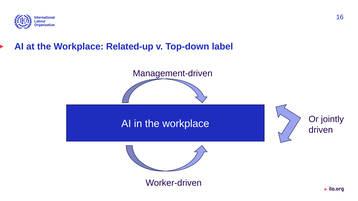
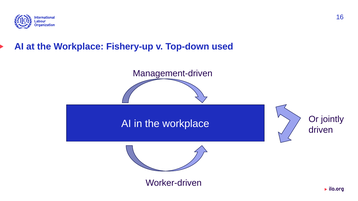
Related-up: Related-up -> Fishery-up
label: label -> used
